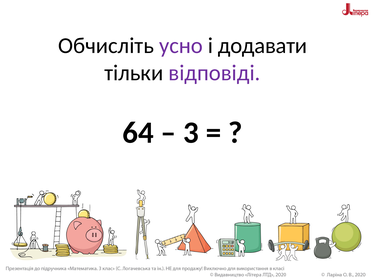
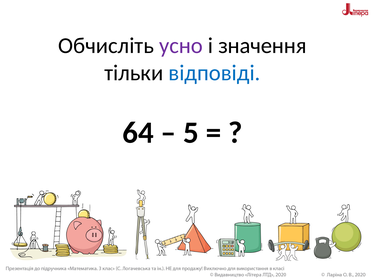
додавати: додавати -> значення
відповіді colour: purple -> blue
3: 3 -> 5
